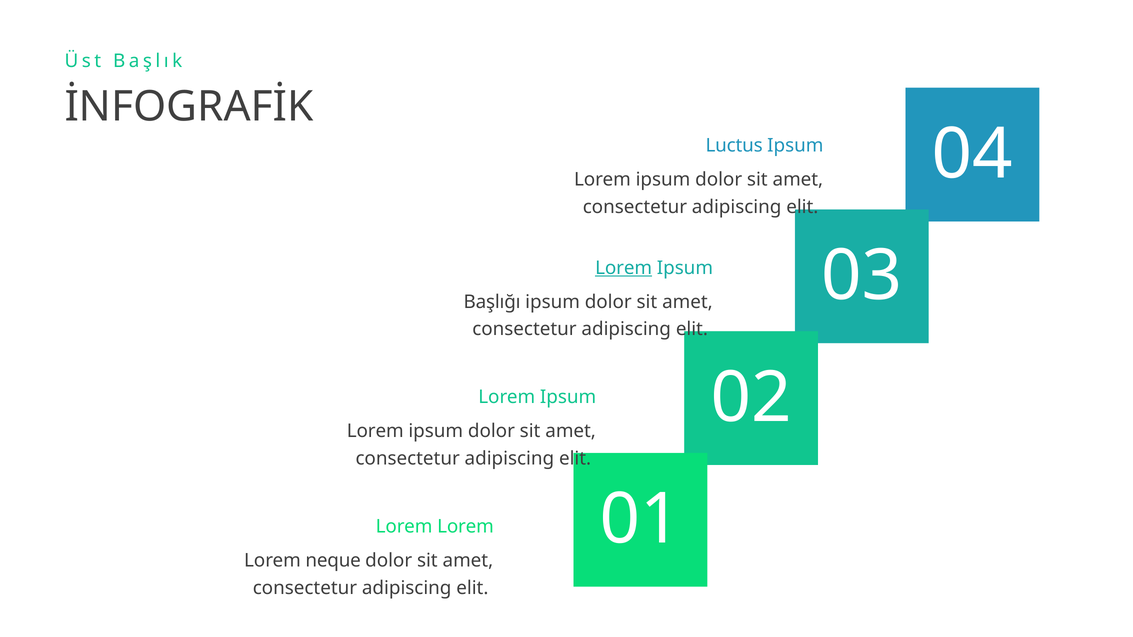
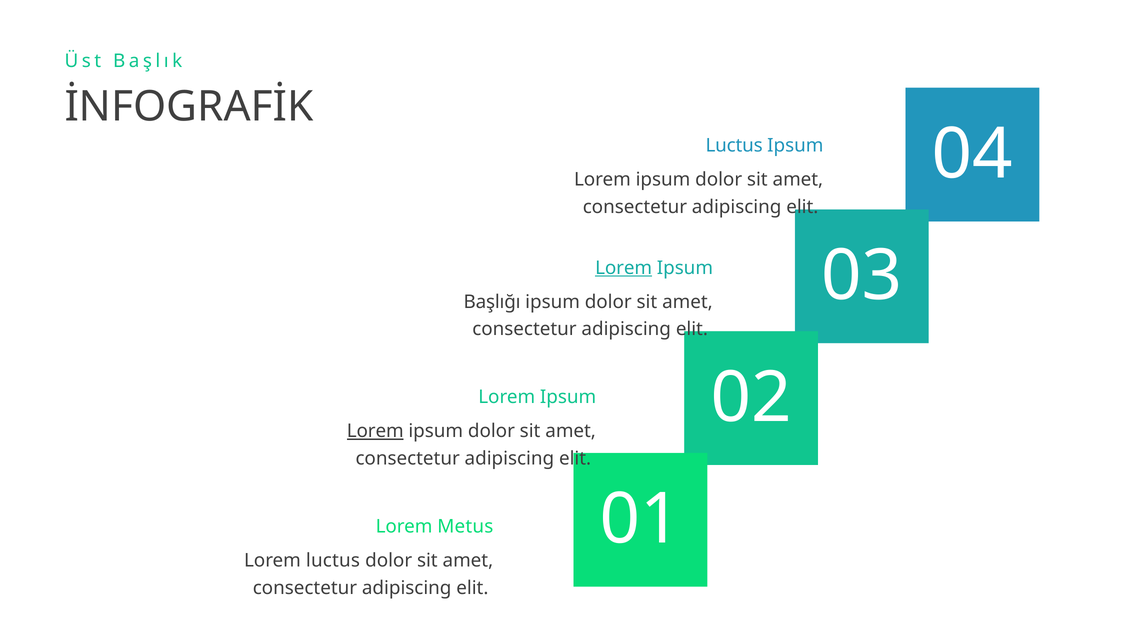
Lorem at (375, 431) underline: none -> present
Lorem at (466, 527): Lorem -> Metus
Lorem neque: neque -> luctus
